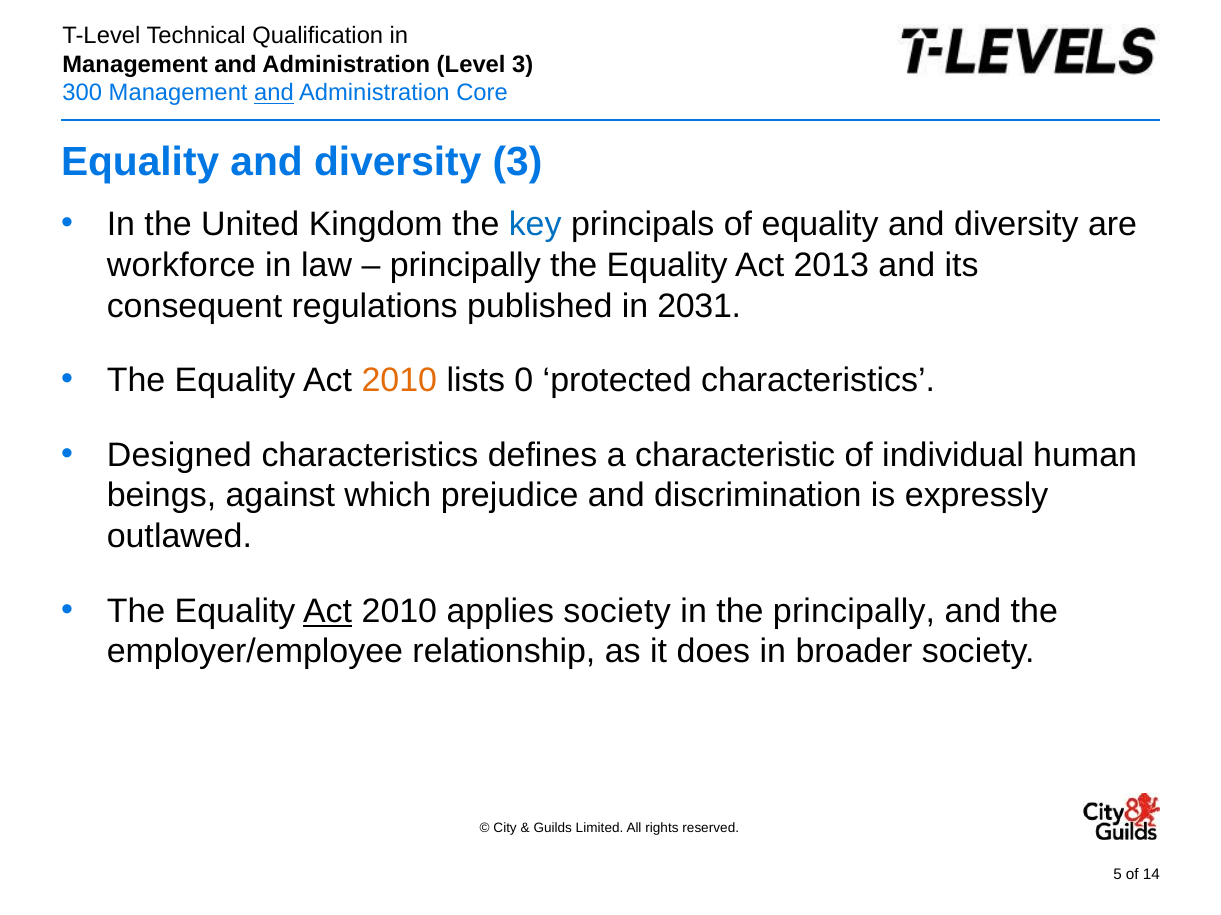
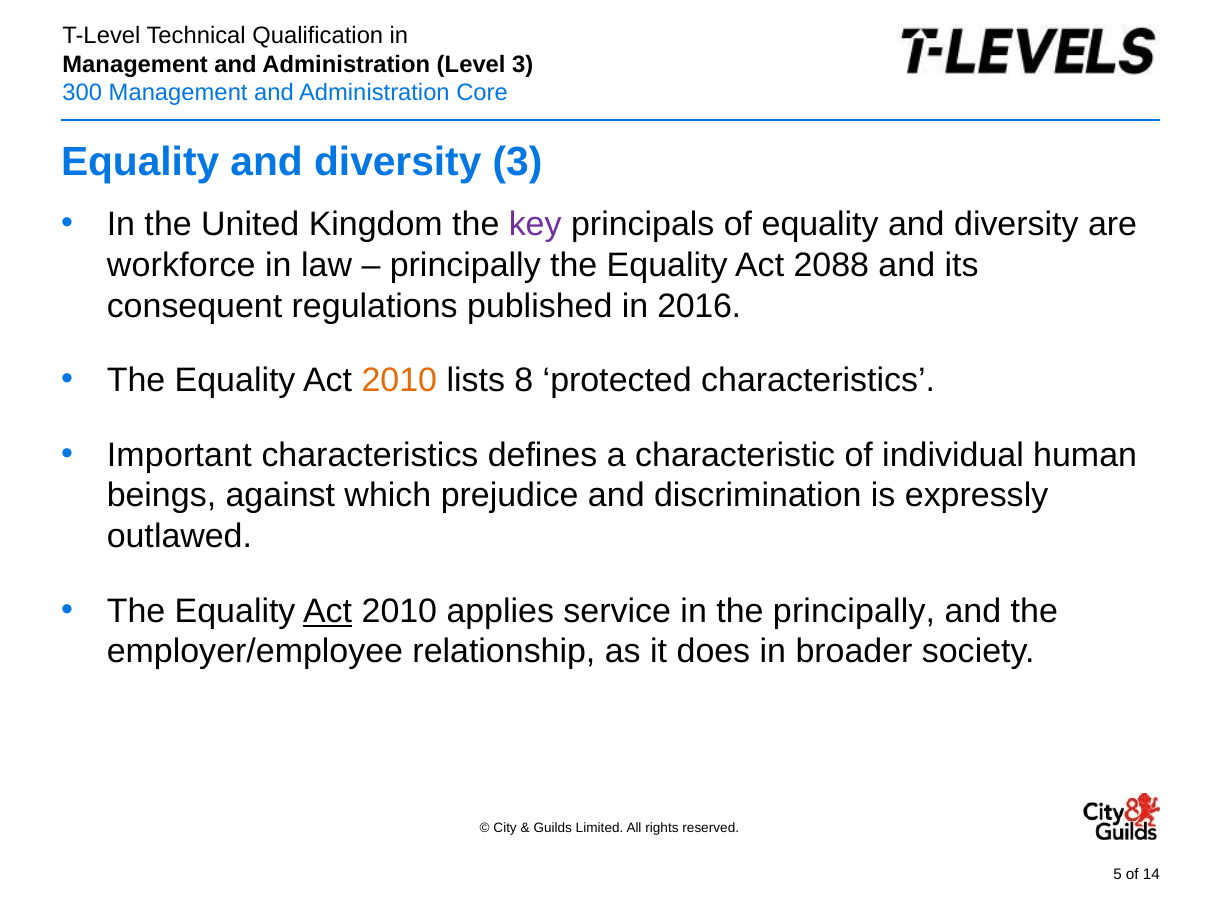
and at (274, 93) underline: present -> none
key colour: blue -> purple
2013: 2013 -> 2088
2031: 2031 -> 2016
0: 0 -> 8
Designed: Designed -> Important
applies society: society -> service
